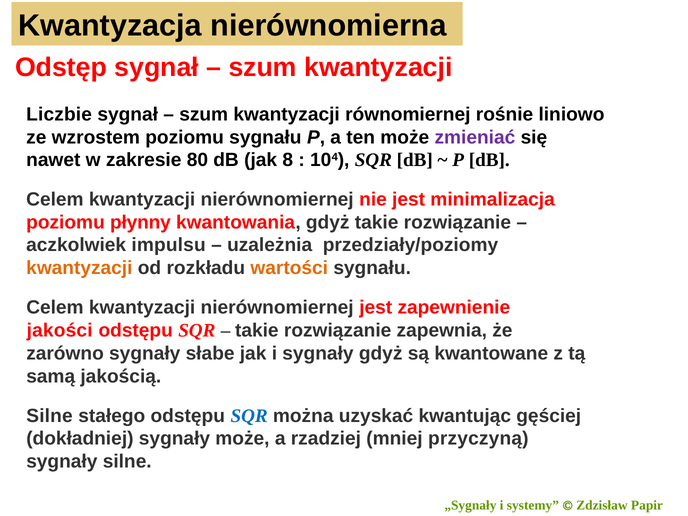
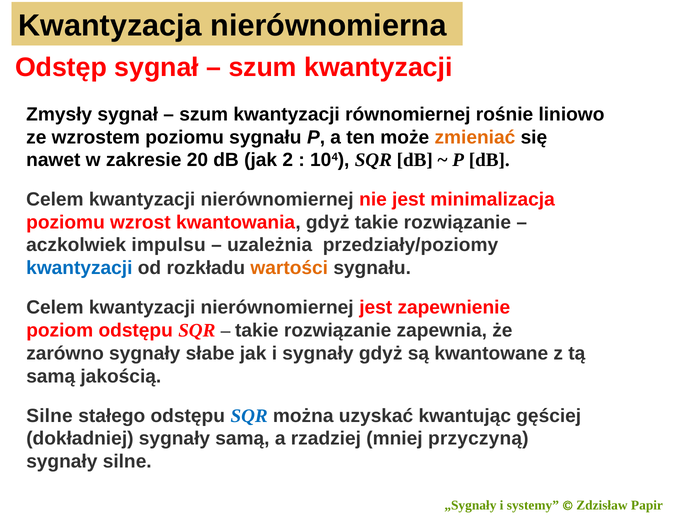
Liczbie: Liczbie -> Zmysły
zmieniać colour: purple -> orange
80: 80 -> 20
8: 8 -> 2
płynny: płynny -> wzrost
kwantyzacji at (79, 268) colour: orange -> blue
jakości: jakości -> poziom
sygnały może: może -> samą
